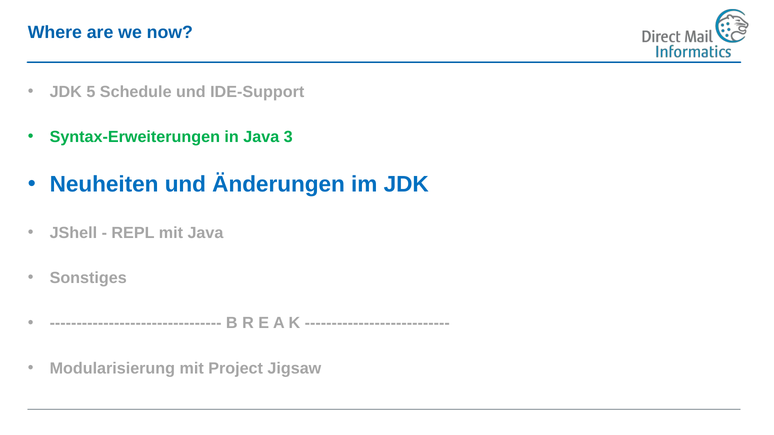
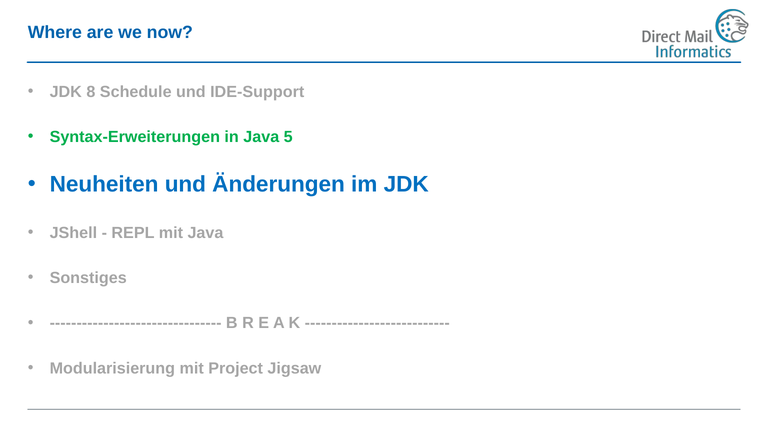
5: 5 -> 8
3: 3 -> 5
